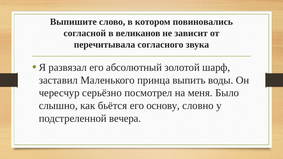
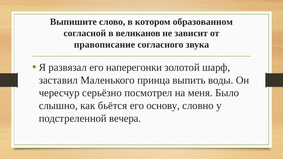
повиновались: повиновались -> образованном
перечитывала: перечитывала -> правописание
абсолютный: абсолютный -> наперегонки
